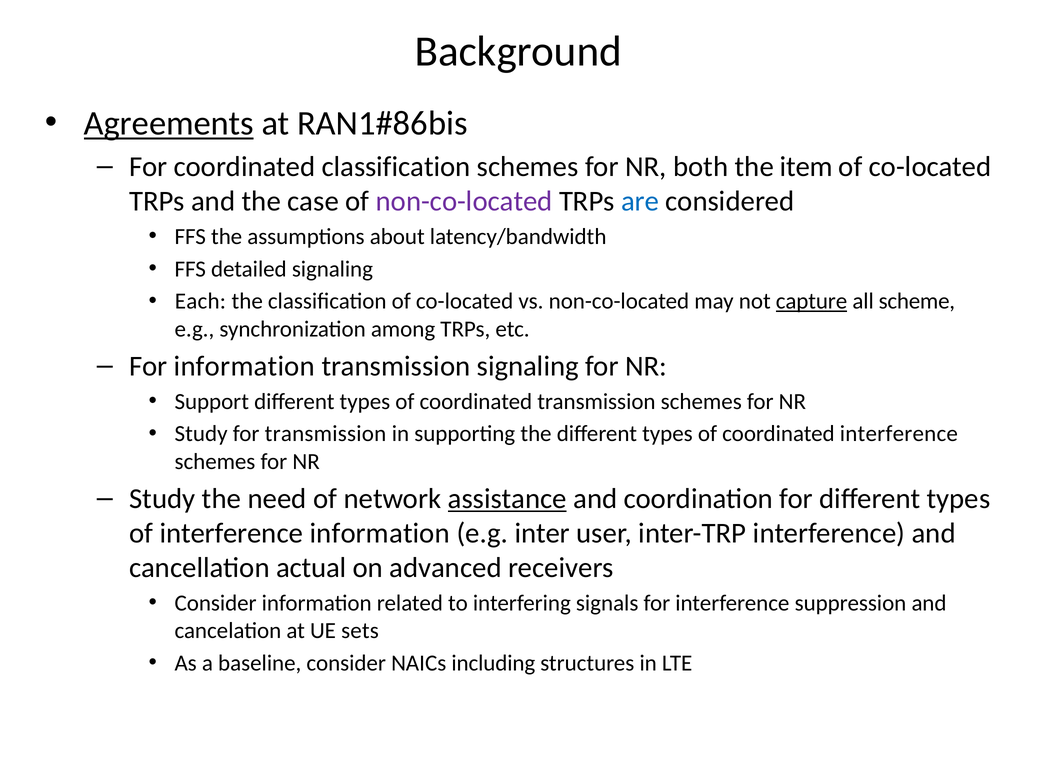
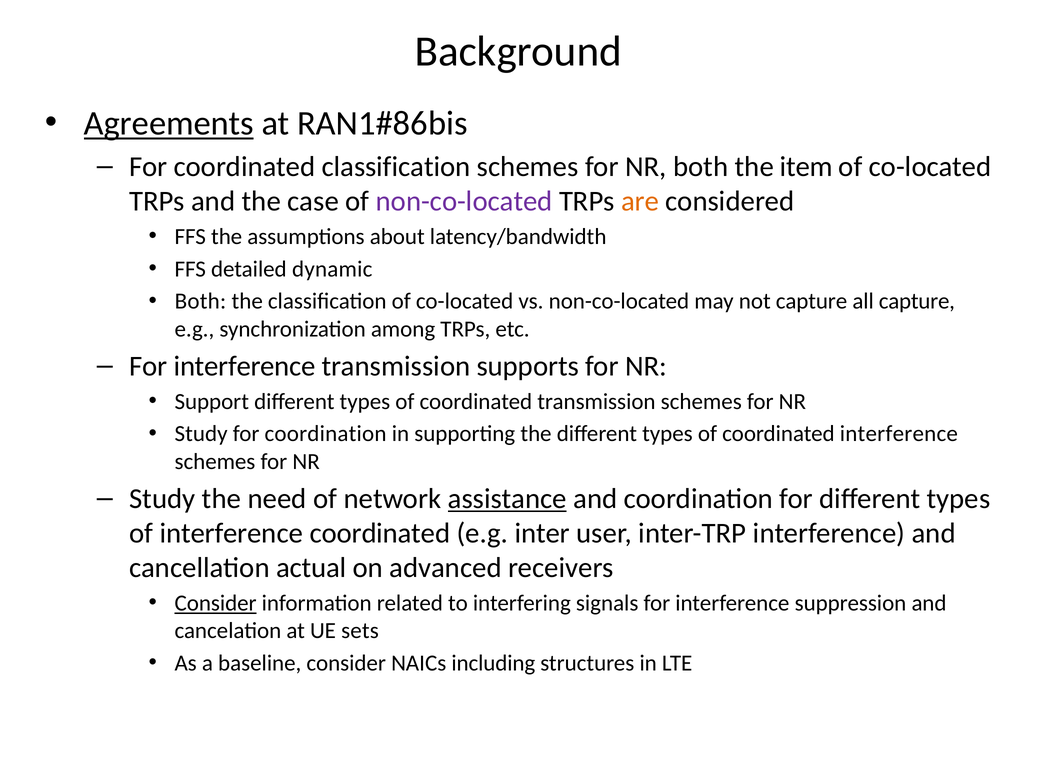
are colour: blue -> orange
detailed signaling: signaling -> dynamic
Each at (200, 301): Each -> Both
capture at (812, 301) underline: present -> none
all scheme: scheme -> capture
information at (244, 366): information -> interference
transmission signaling: signaling -> supports
for transmission: transmission -> coordination
interference information: information -> coordinated
Consider at (216, 603) underline: none -> present
